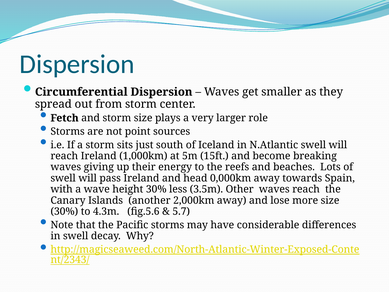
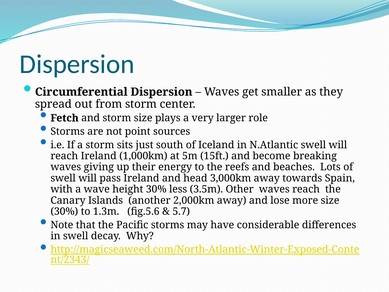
0,000km: 0,000km -> 3,000km
4.3m: 4.3m -> 1.3m
